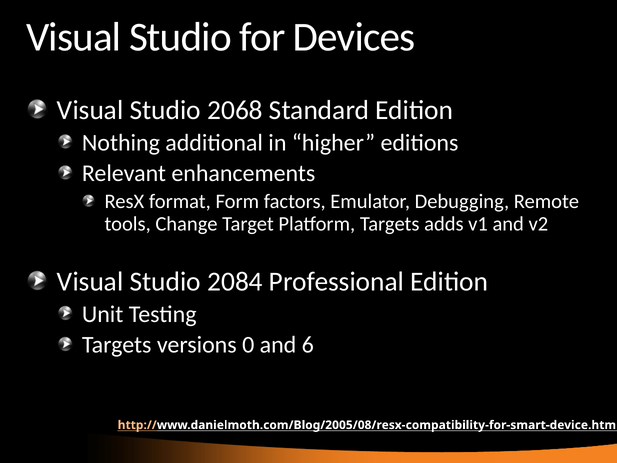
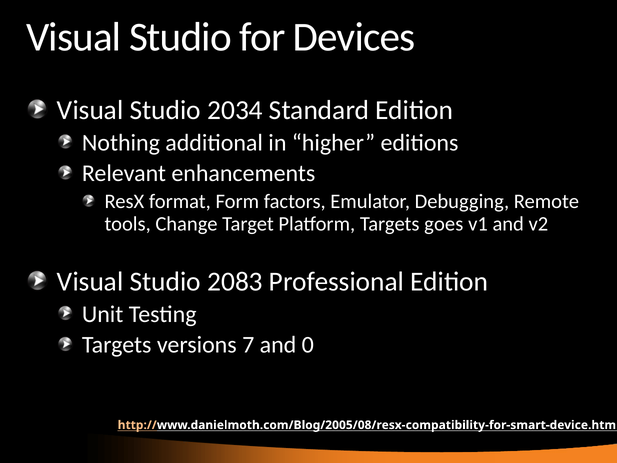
2068: 2068 -> 2034
adds: adds -> goes
2084: 2084 -> 2083
0: 0 -> 7
6: 6 -> 0
